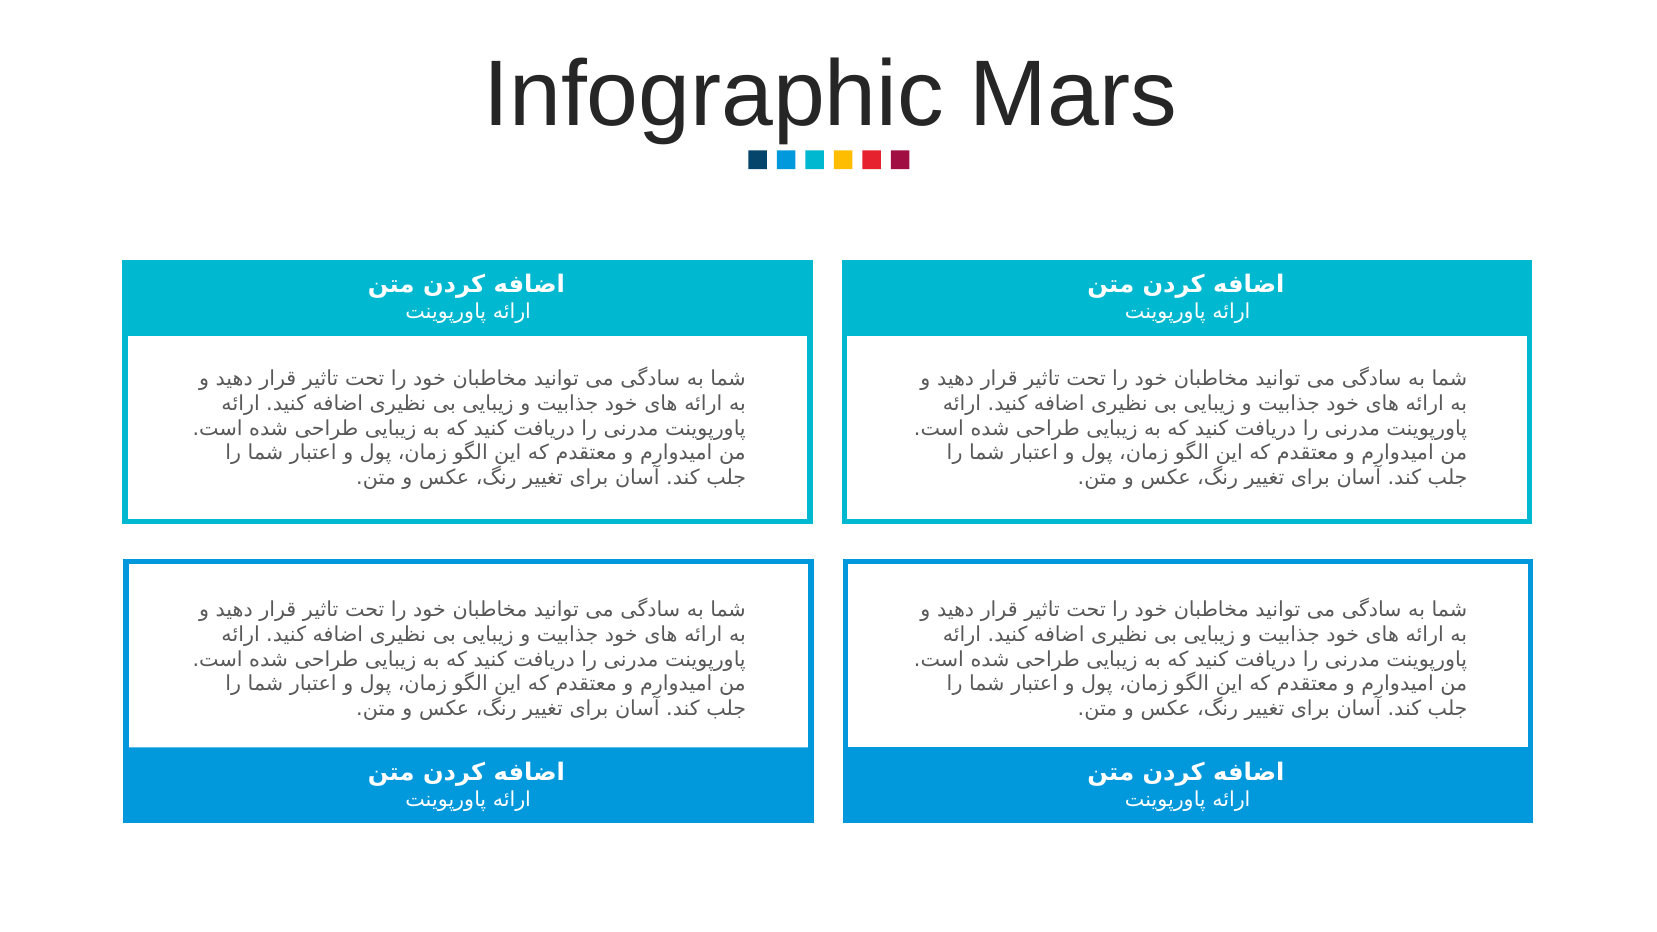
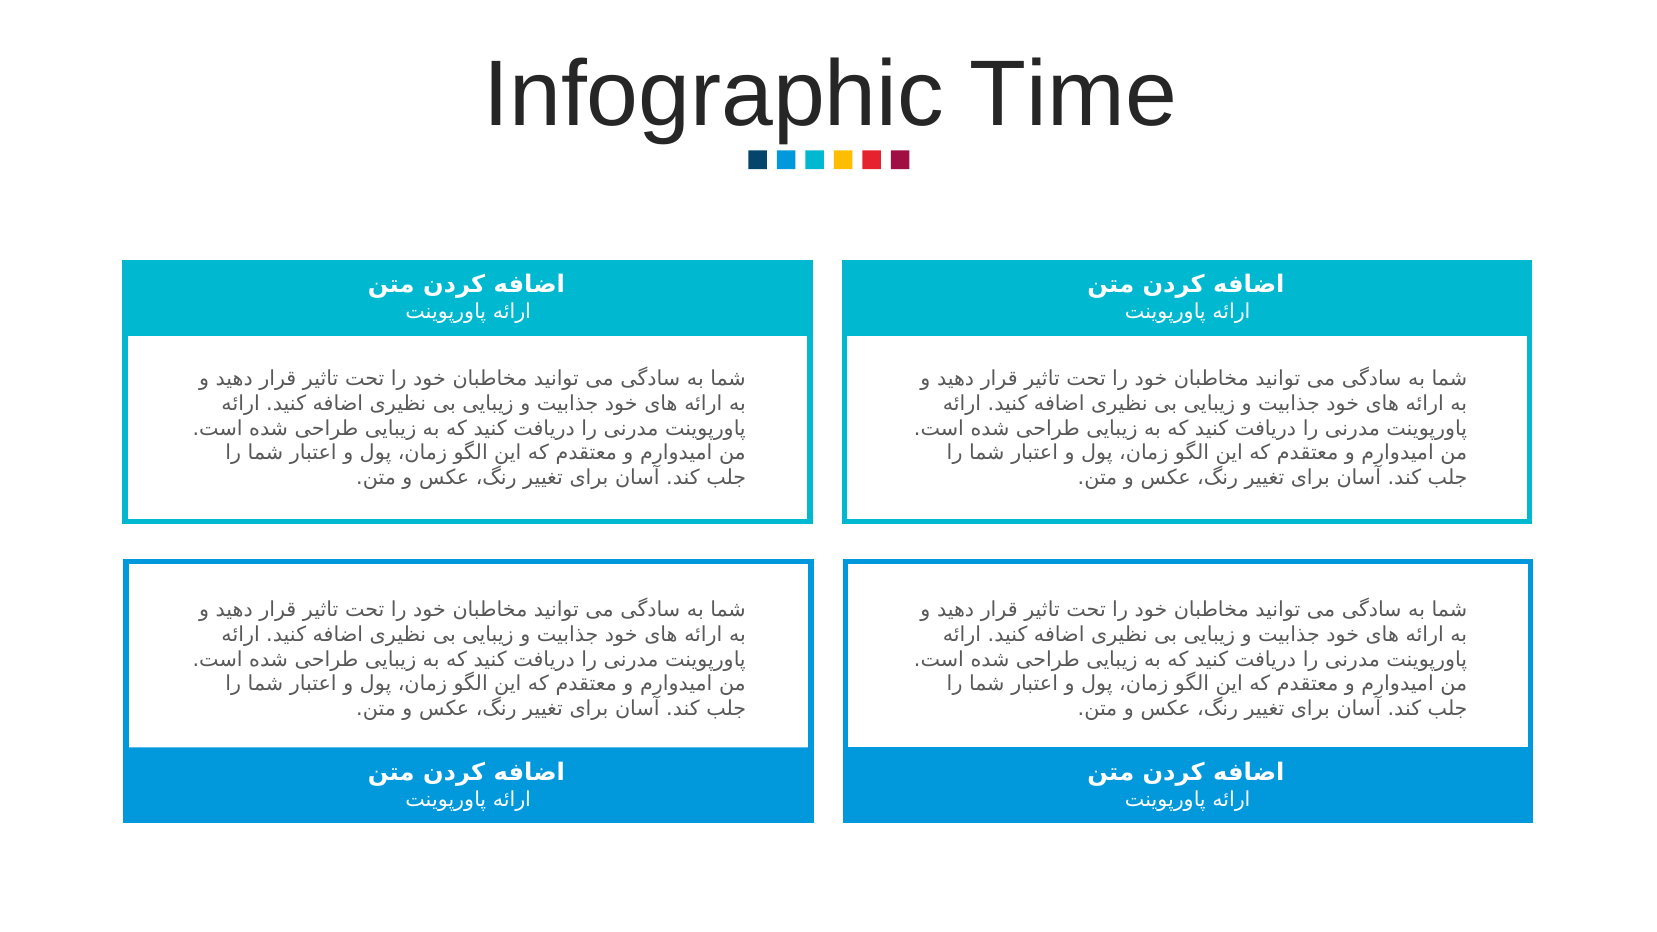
Mars: Mars -> Time
